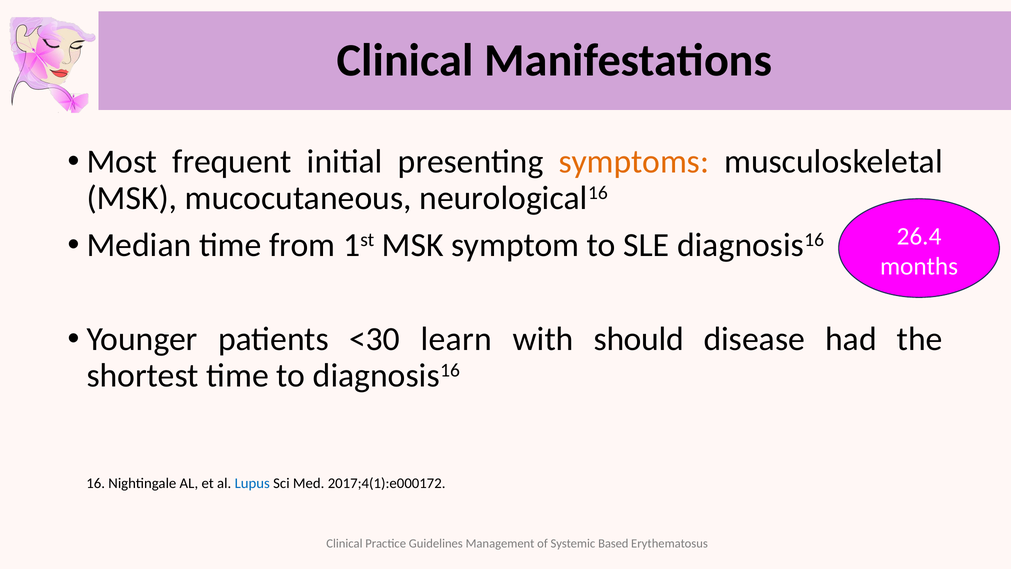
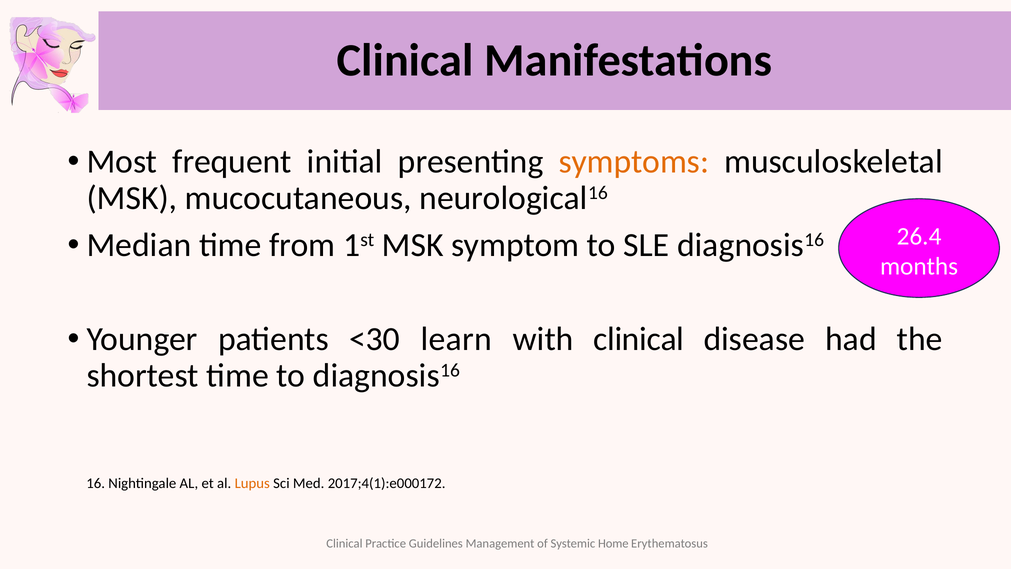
with should: should -> clinical
Lupus colour: blue -> orange
Based: Based -> Home
